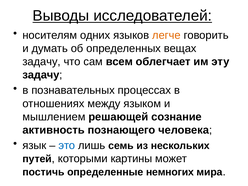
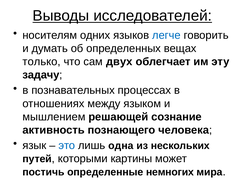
легче colour: orange -> blue
задачу at (42, 62): задачу -> только
всем: всем -> двух
семь: семь -> одна
